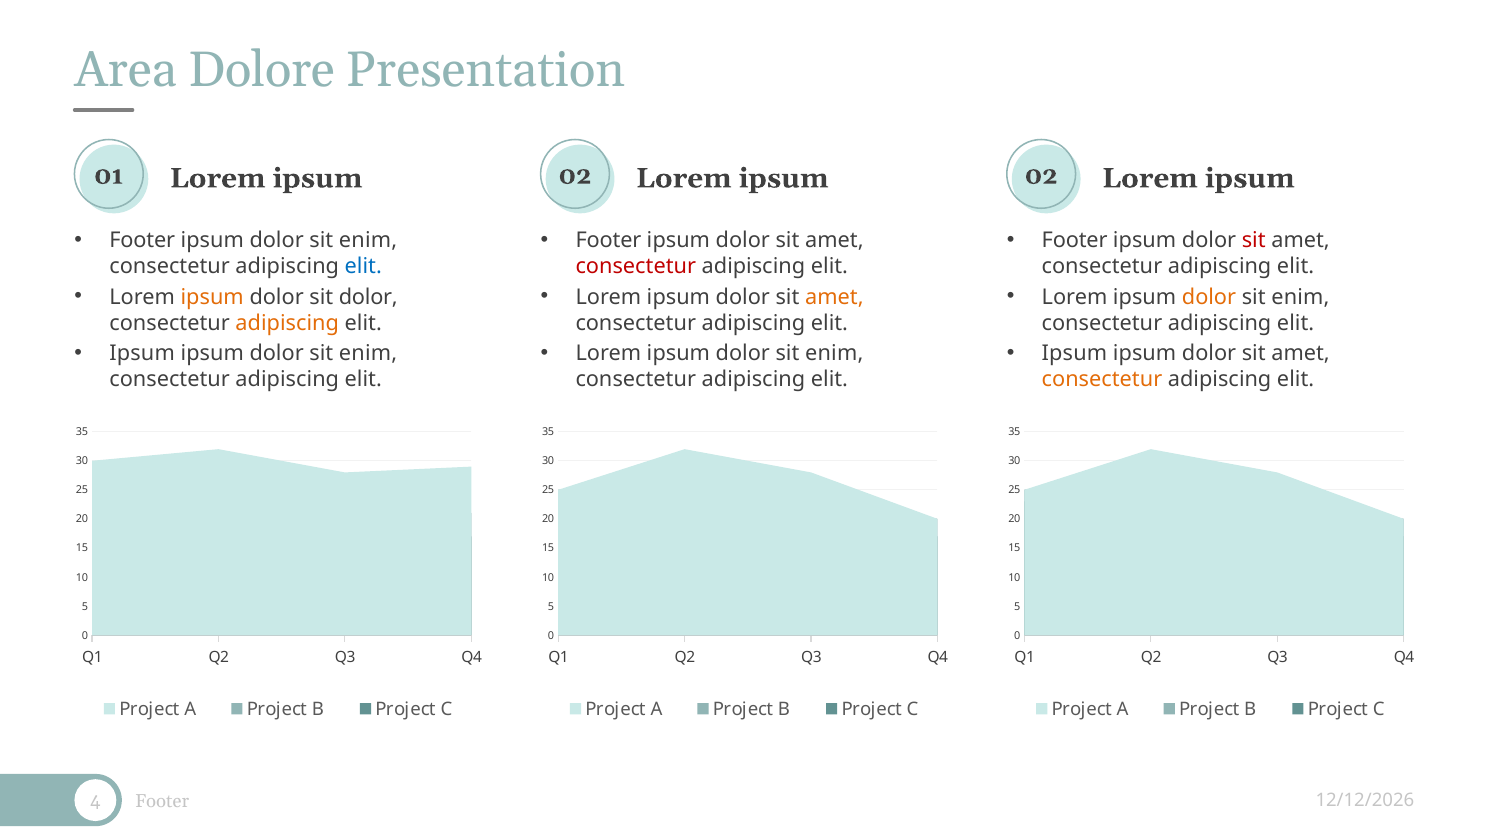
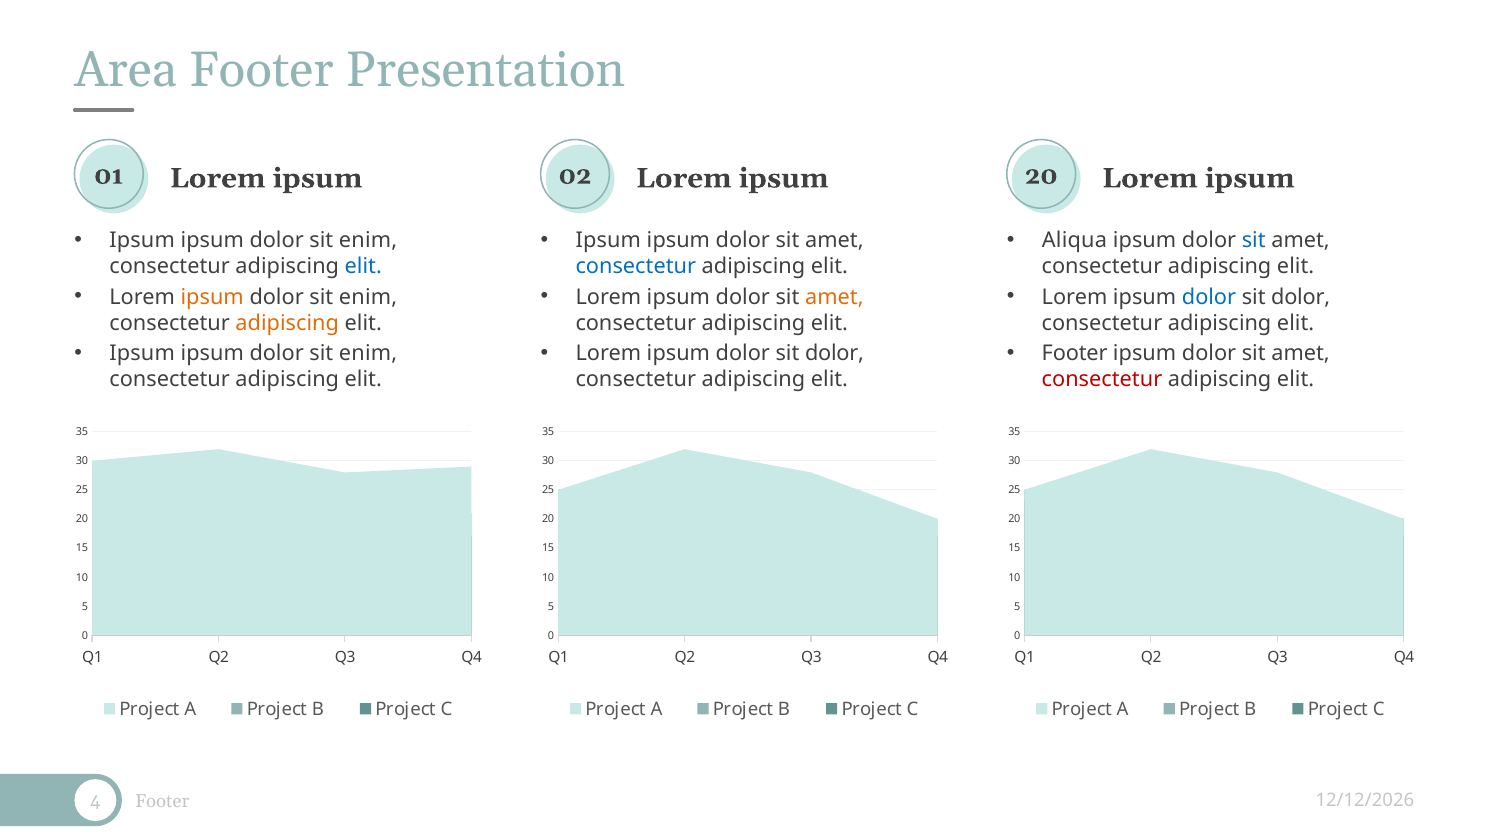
Area Dolore: Dolore -> Footer
02 02: 02 -> 20
Footer at (142, 240): Footer -> Ipsum
Footer at (608, 240): Footer -> Ipsum
Footer at (1075, 240): Footer -> Aliqua
sit at (1254, 240) colour: red -> blue
consectetur at (636, 266) colour: red -> blue
dolor at (368, 297): dolor -> enim
dolor at (1209, 297) colour: orange -> blue
enim at (1300, 297): enim -> dolor
enim at (834, 354): enim -> dolor
Ipsum at (1074, 354): Ipsum -> Footer
consectetur at (1102, 380) colour: orange -> red
